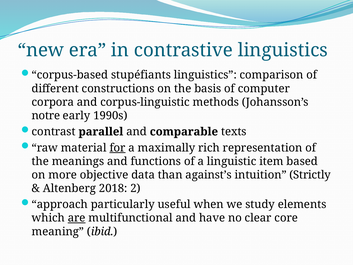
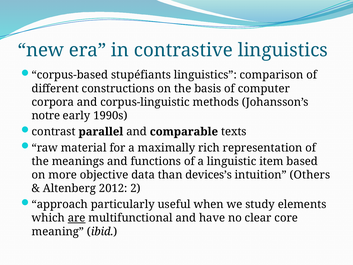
for underline: present -> none
against’s: against’s -> devices’s
Strictly: Strictly -> Others
2018: 2018 -> 2012
